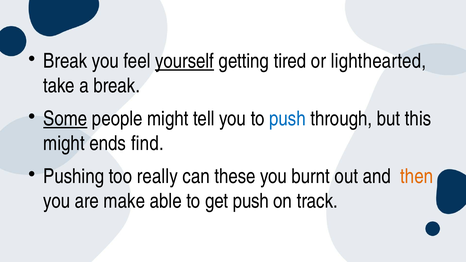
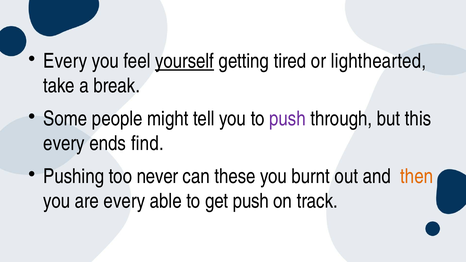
Break at (65, 61): Break -> Every
Some underline: present -> none
push at (288, 119) colour: blue -> purple
might at (64, 144): might -> every
really: really -> never
are make: make -> every
